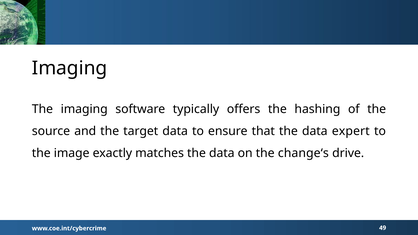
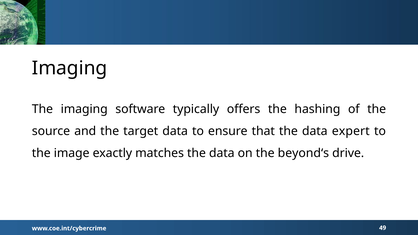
change‘s: change‘s -> beyond‘s
